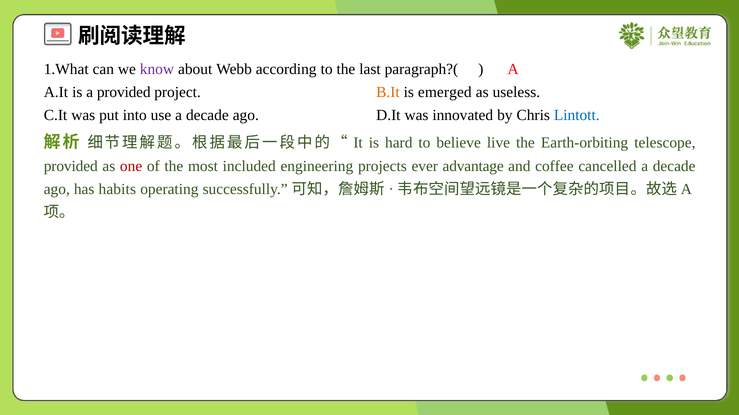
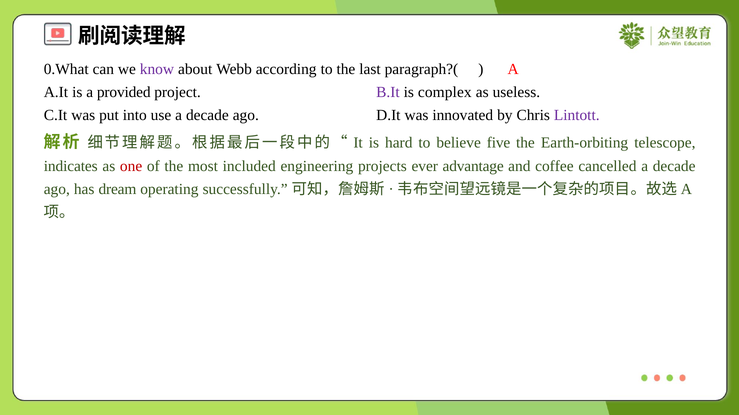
1.What: 1.What -> 0.What
B.It colour: orange -> purple
emerged: emerged -> complex
Lintott colour: blue -> purple
live: live -> five
provided at (71, 166): provided -> indicates
habits: habits -> dream
